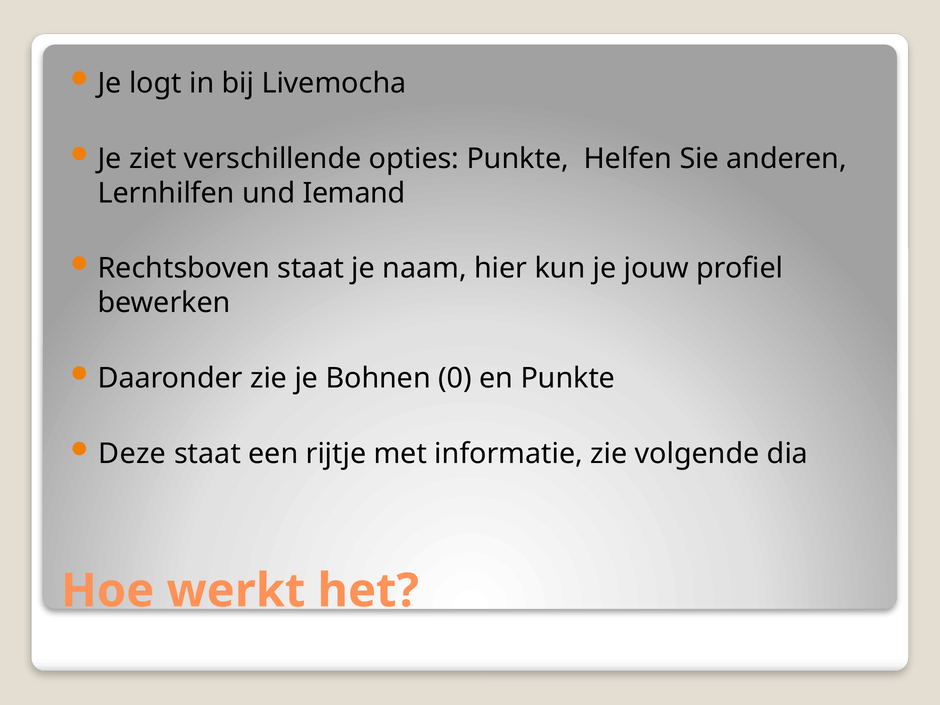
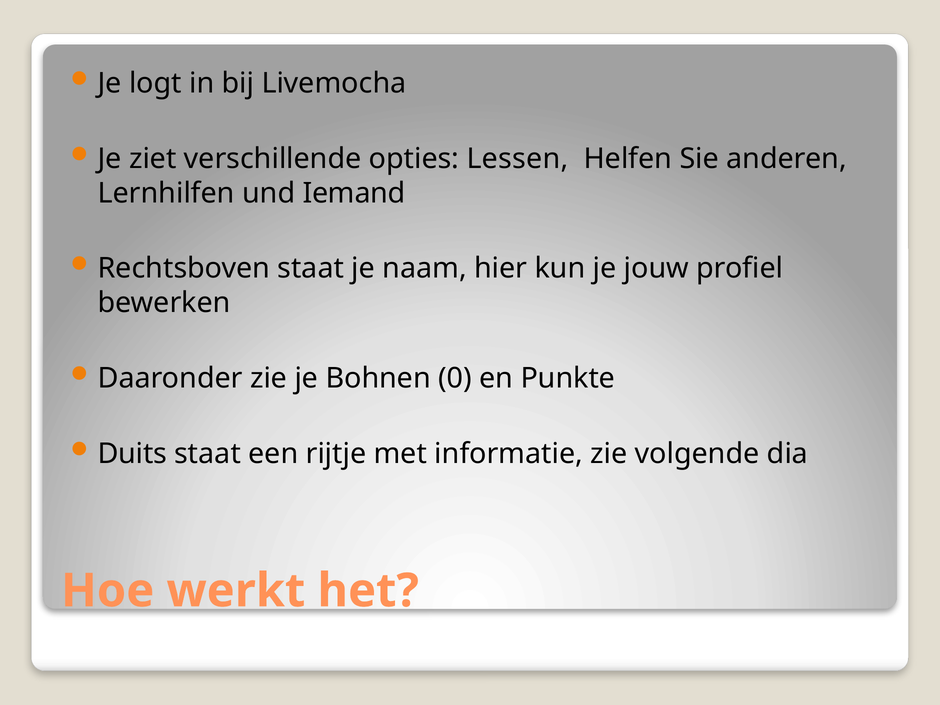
opties Punkte: Punkte -> Lessen
Deze: Deze -> Duits
